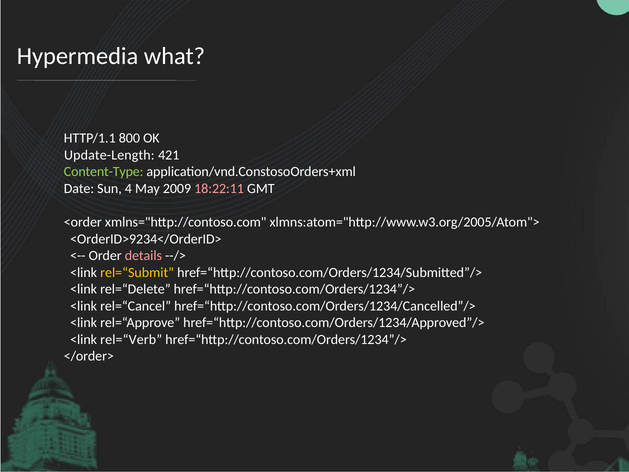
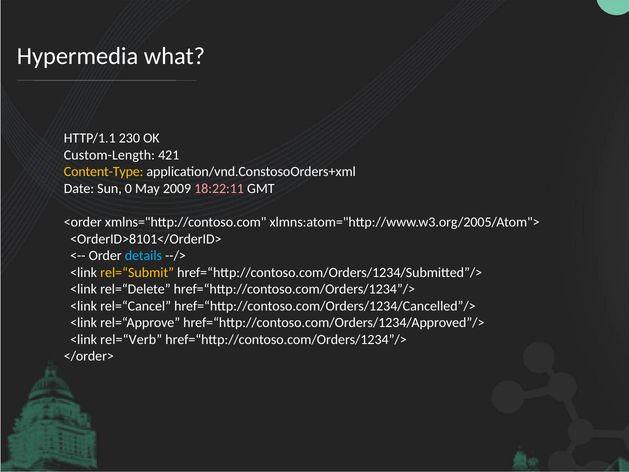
800: 800 -> 230
Update-Length: Update-Length -> Custom-Length
Content-Type colour: light green -> yellow
4: 4 -> 0
<OrderID>9234</OrderID>: <OrderID>9234</OrderID> -> <OrderID>8101</OrderID>
details colour: pink -> light blue
